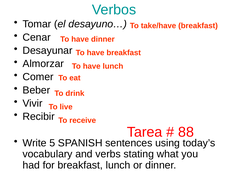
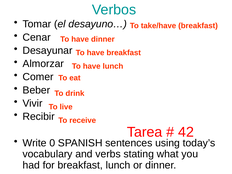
88: 88 -> 42
5: 5 -> 0
